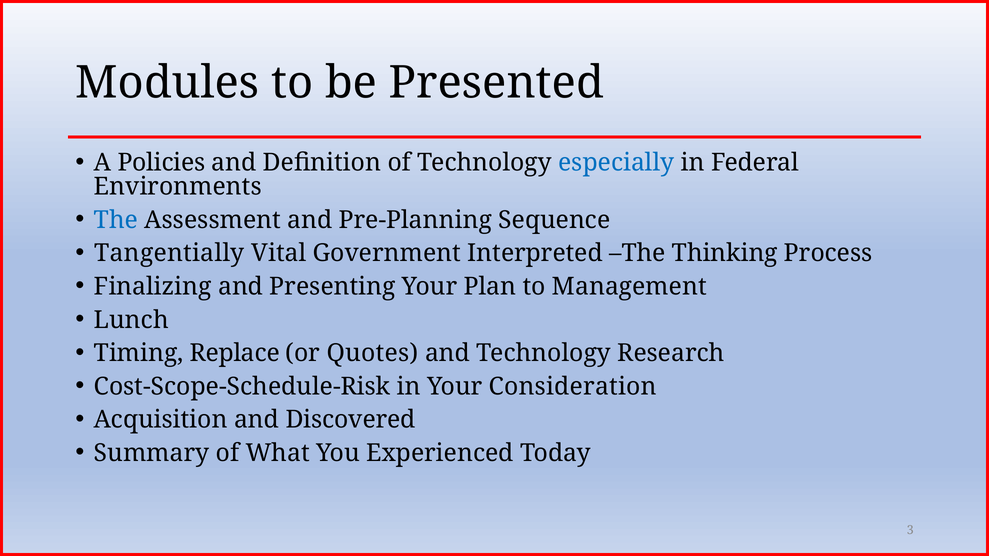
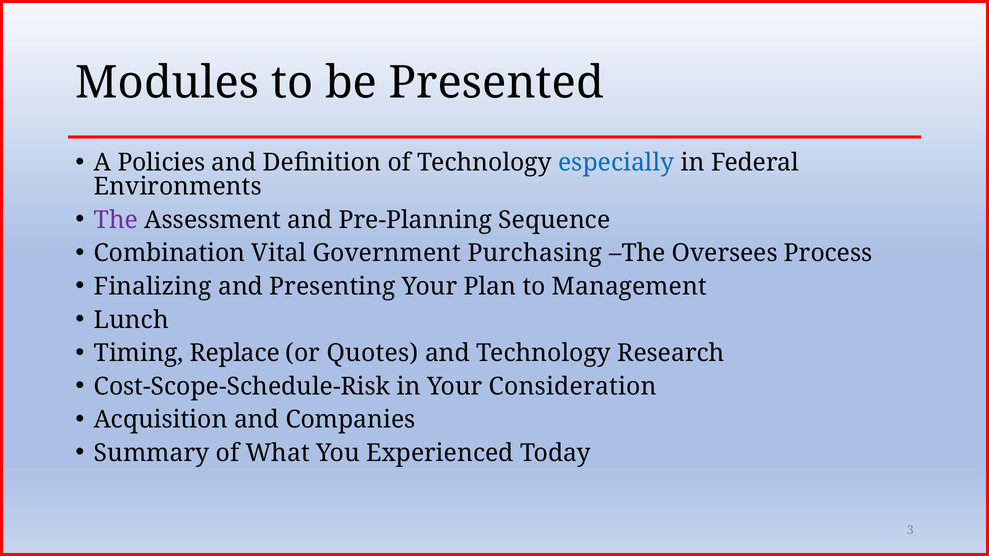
The at (116, 220) colour: blue -> purple
Tangentially: Tangentially -> Combination
Interpreted: Interpreted -> Purchasing
Thinking: Thinking -> Oversees
Discovered: Discovered -> Companies
